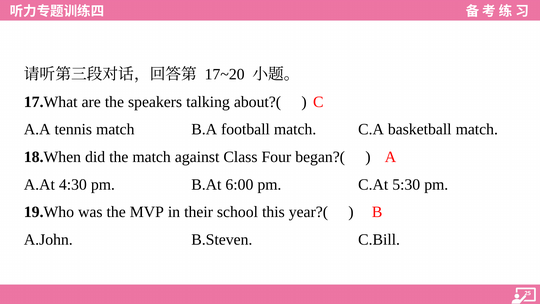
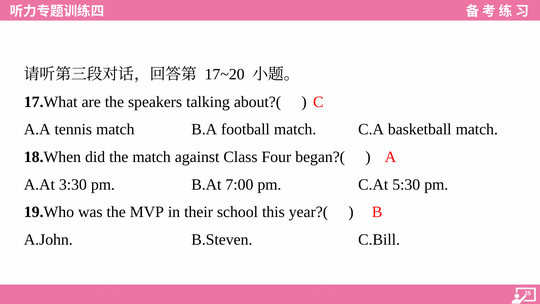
4:30: 4:30 -> 3:30
6:00: 6:00 -> 7:00
